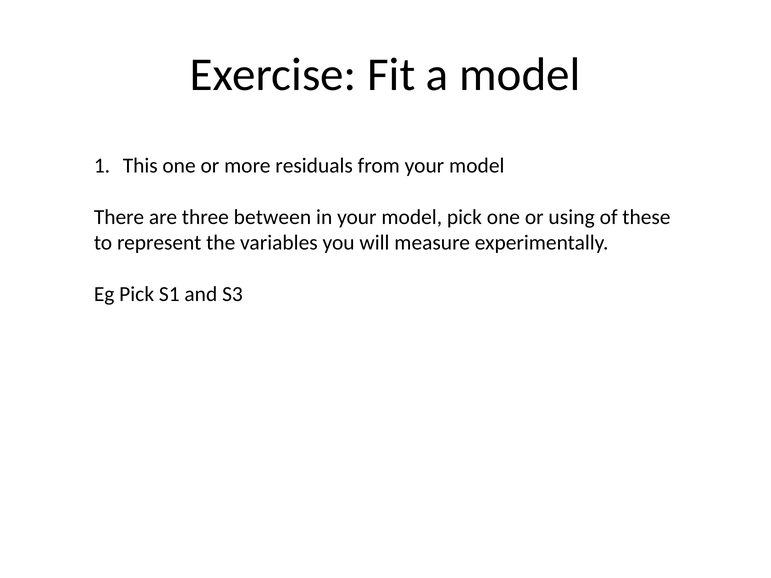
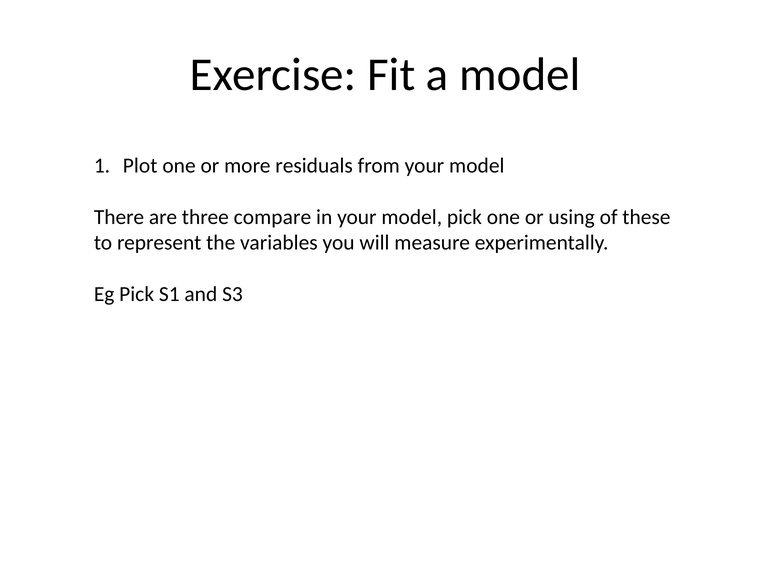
This: This -> Plot
between: between -> compare
